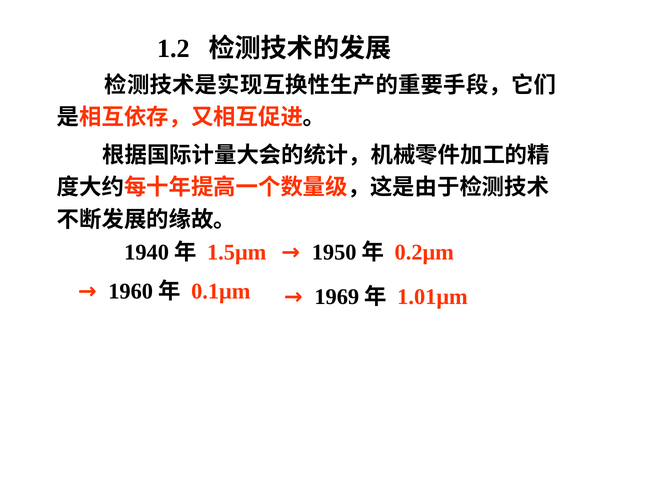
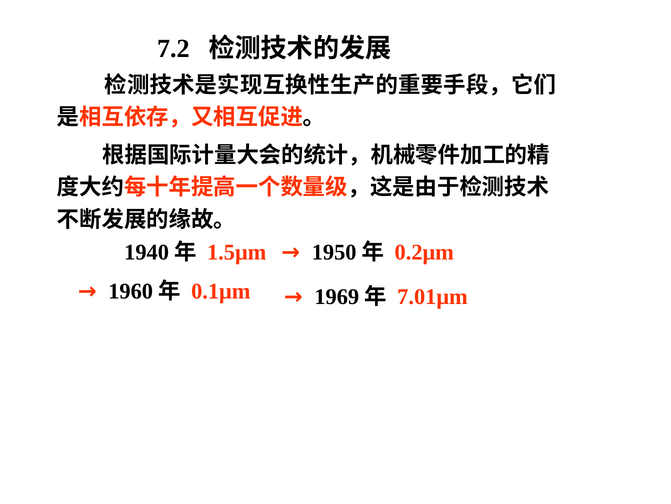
1.2: 1.2 -> 7.2
1.01μm: 1.01μm -> 7.01μm
